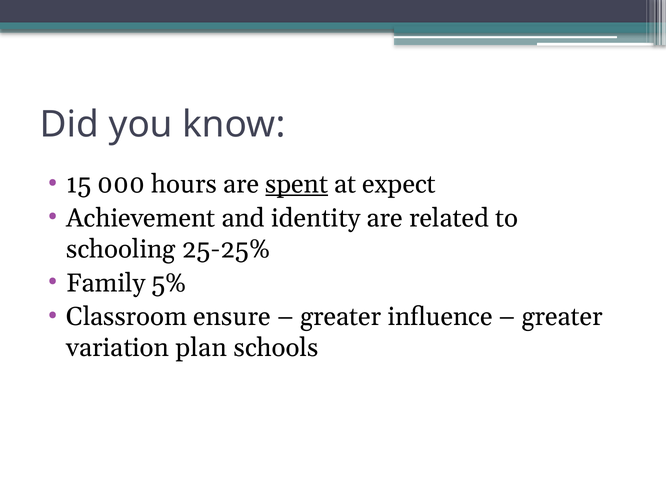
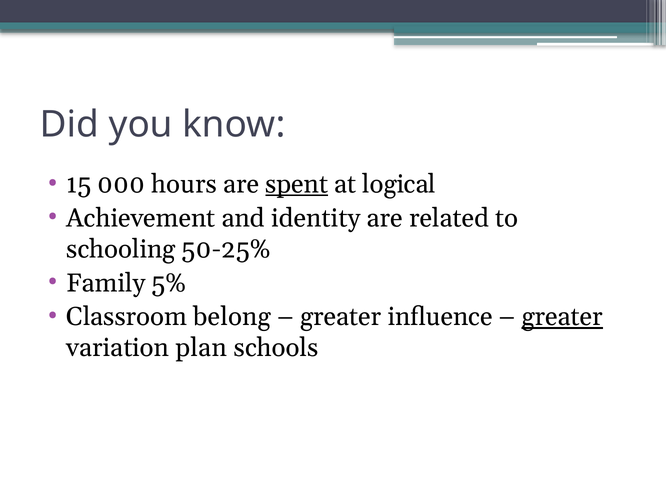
expect: expect -> logical
25-25%: 25-25% -> 50-25%
ensure: ensure -> belong
greater at (562, 317) underline: none -> present
